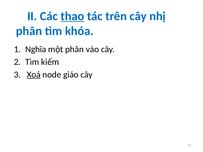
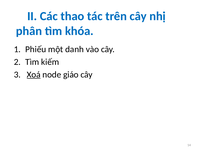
thao underline: present -> none
Nghĩa: Nghĩa -> Phiếu
một phân: phân -> danh
